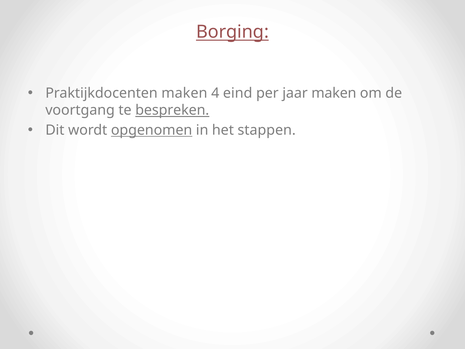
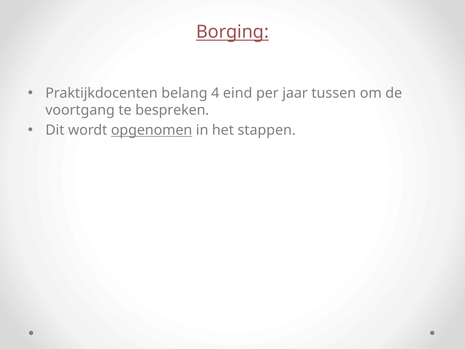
Praktijkdocenten maken: maken -> belang
jaar maken: maken -> tussen
bespreken underline: present -> none
